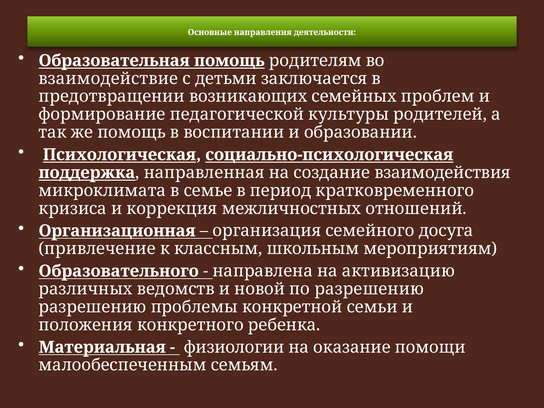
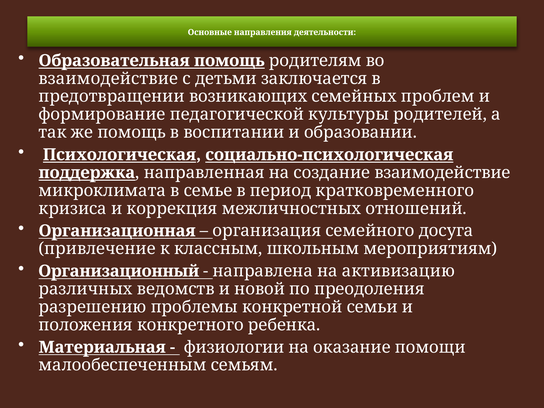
создание взаимодействия: взаимодействия -> взаимодействие
Образовательного: Образовательного -> Организационный
по разрешению: разрешению -> преодоления
